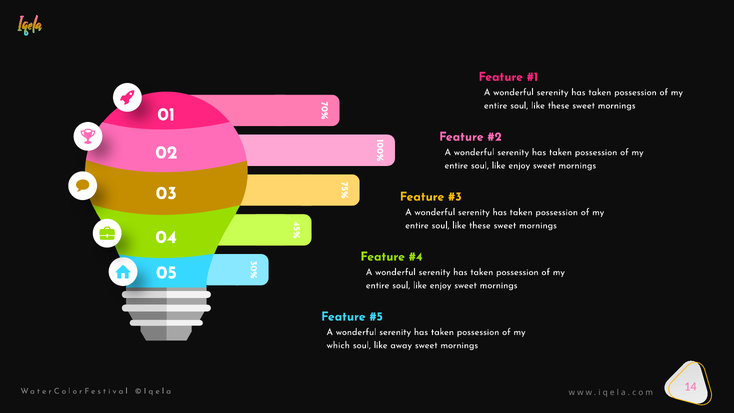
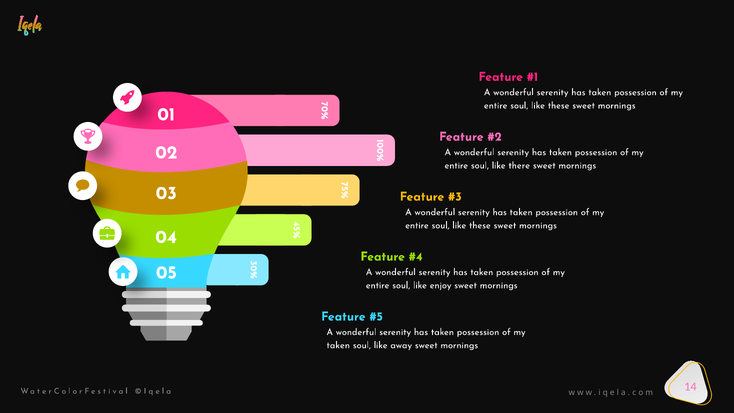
enjoy at (519, 165): enjoy -> there
which at (338, 345): which -> taken
